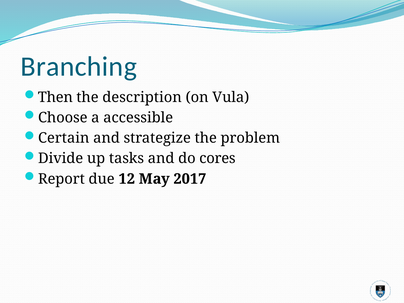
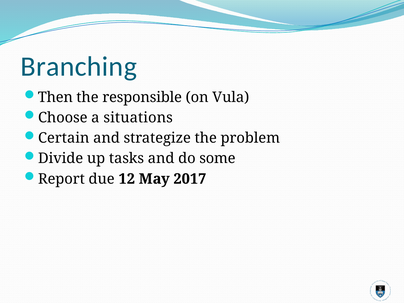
description: description -> responsible
accessible: accessible -> situations
cores: cores -> some
